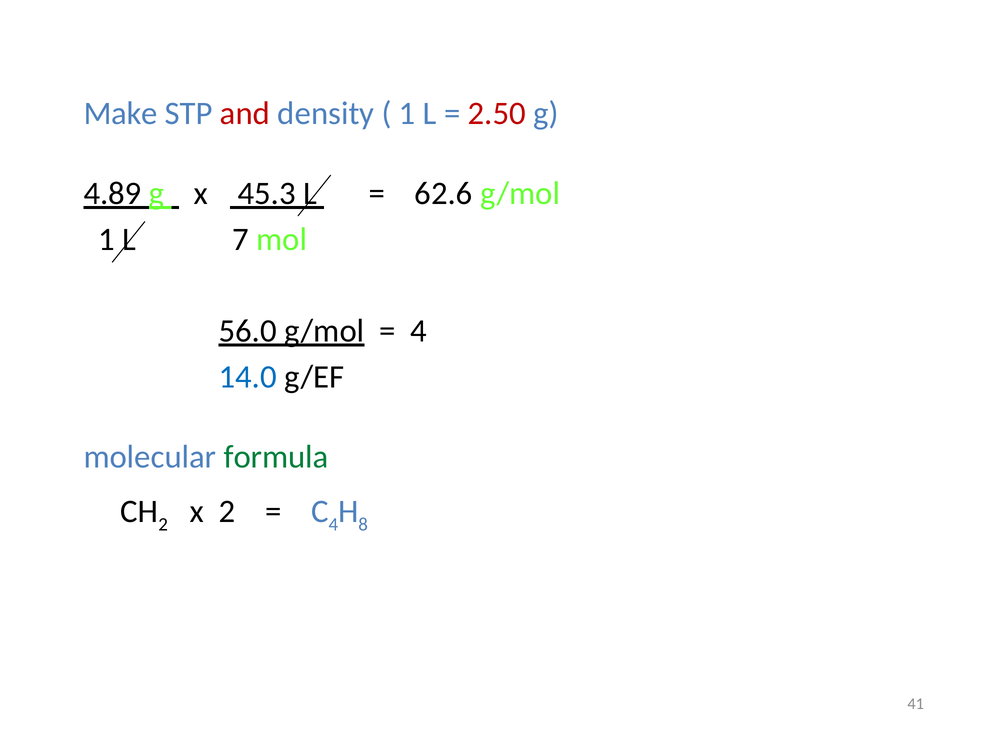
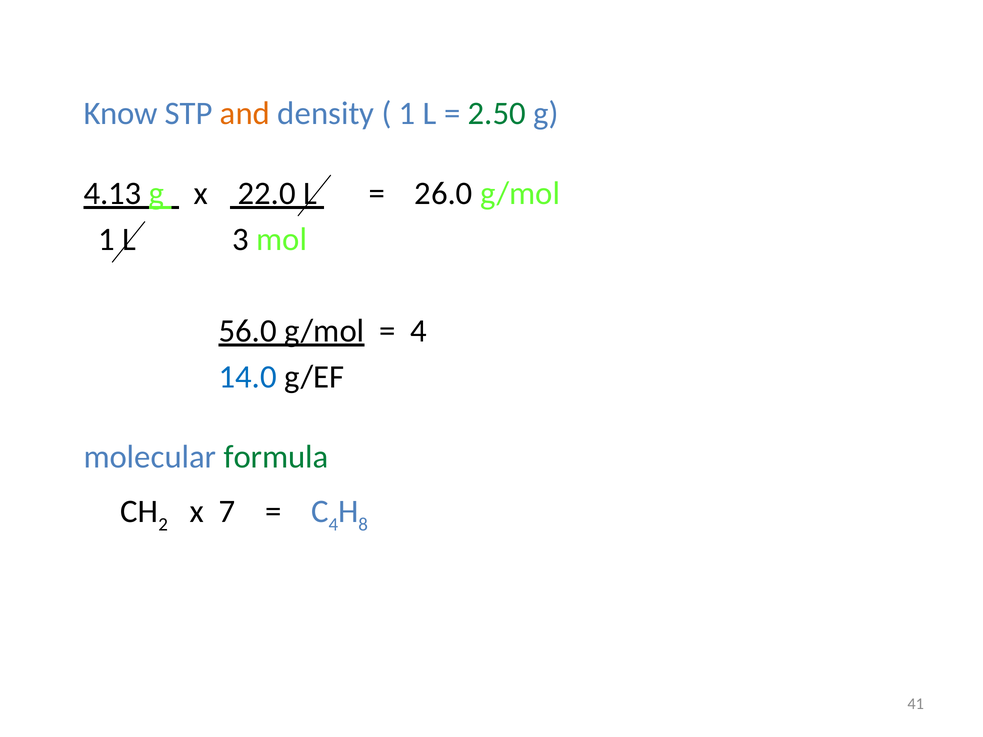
Make: Make -> Know
and colour: red -> orange
2.50 colour: red -> green
4.89: 4.89 -> 4.13
45.3: 45.3 -> 22.0
62.6: 62.6 -> 26.0
7: 7 -> 3
x 2: 2 -> 7
